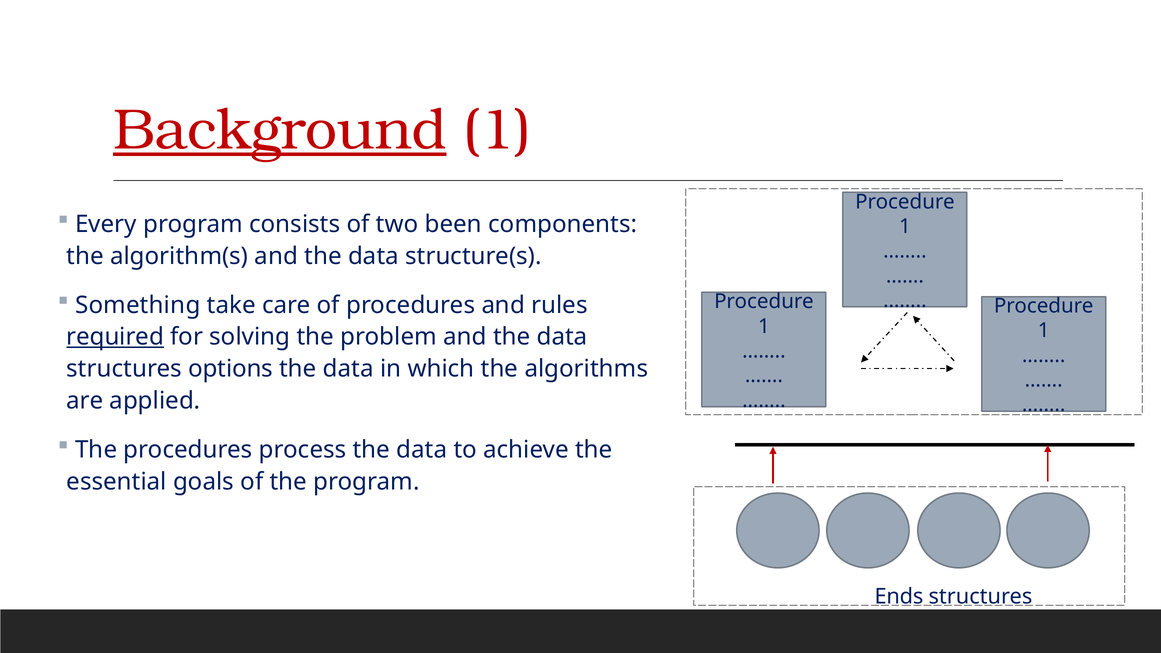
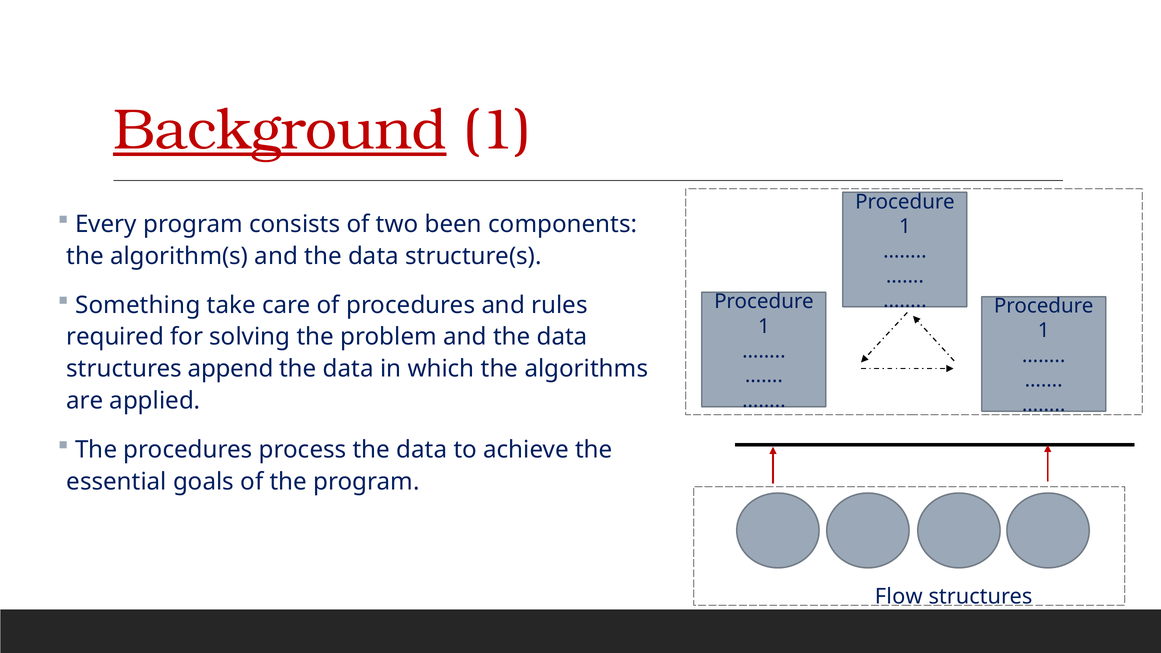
required underline: present -> none
options: options -> append
Ends: Ends -> Flow
